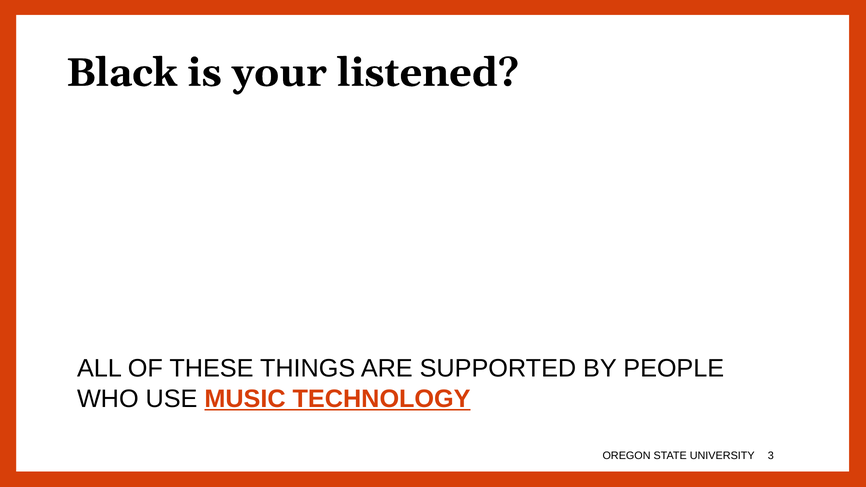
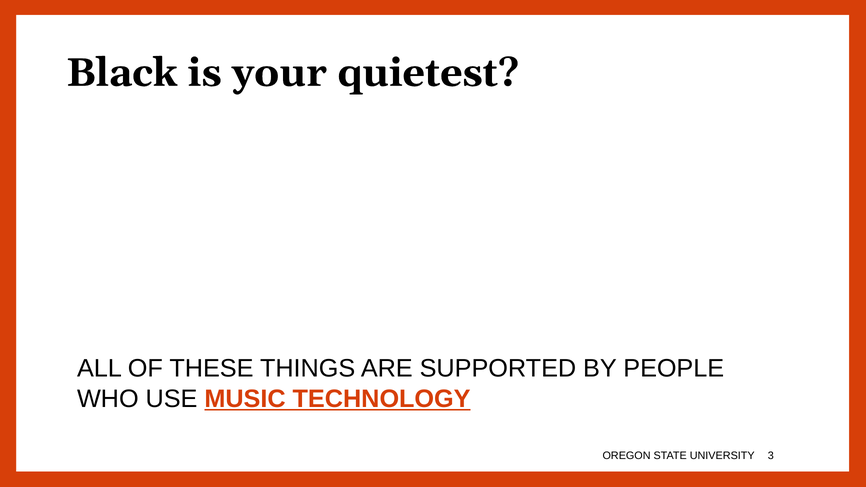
listened: listened -> quietest
